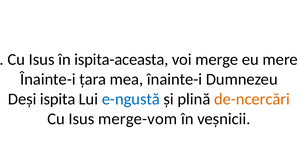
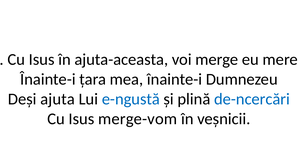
ispita-aceasta: ispita-aceasta -> ajuta-aceasta
ispita: ispita -> ajuta
de-ncercări colour: orange -> blue
